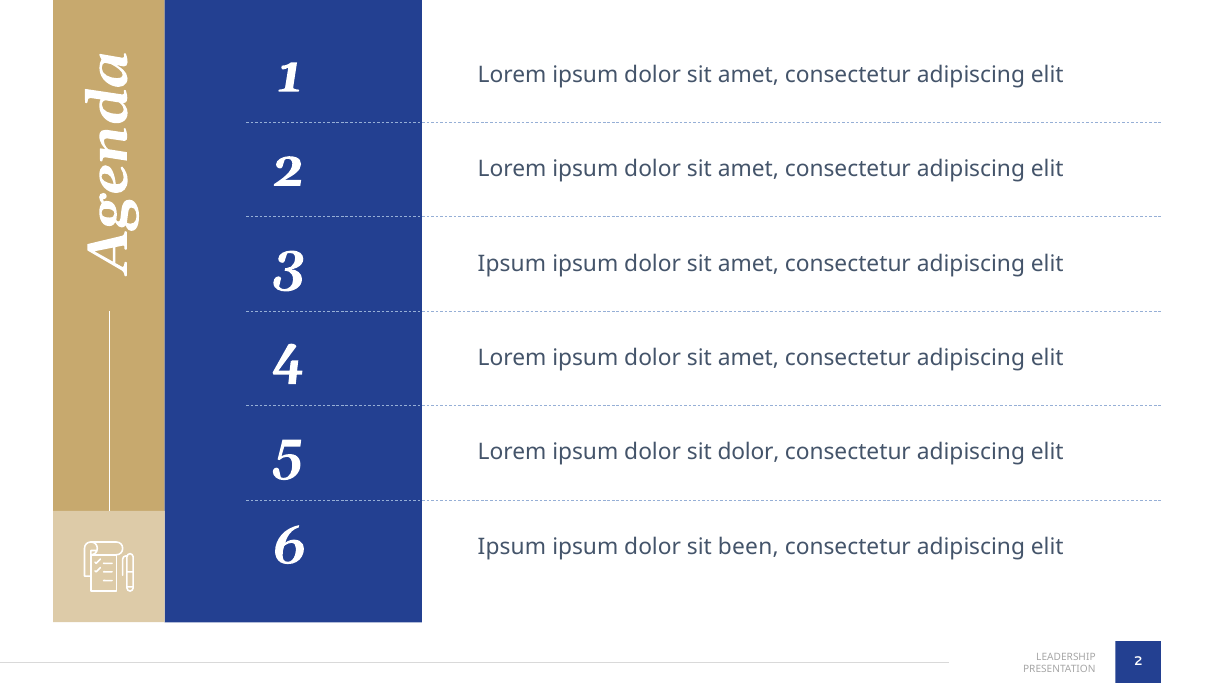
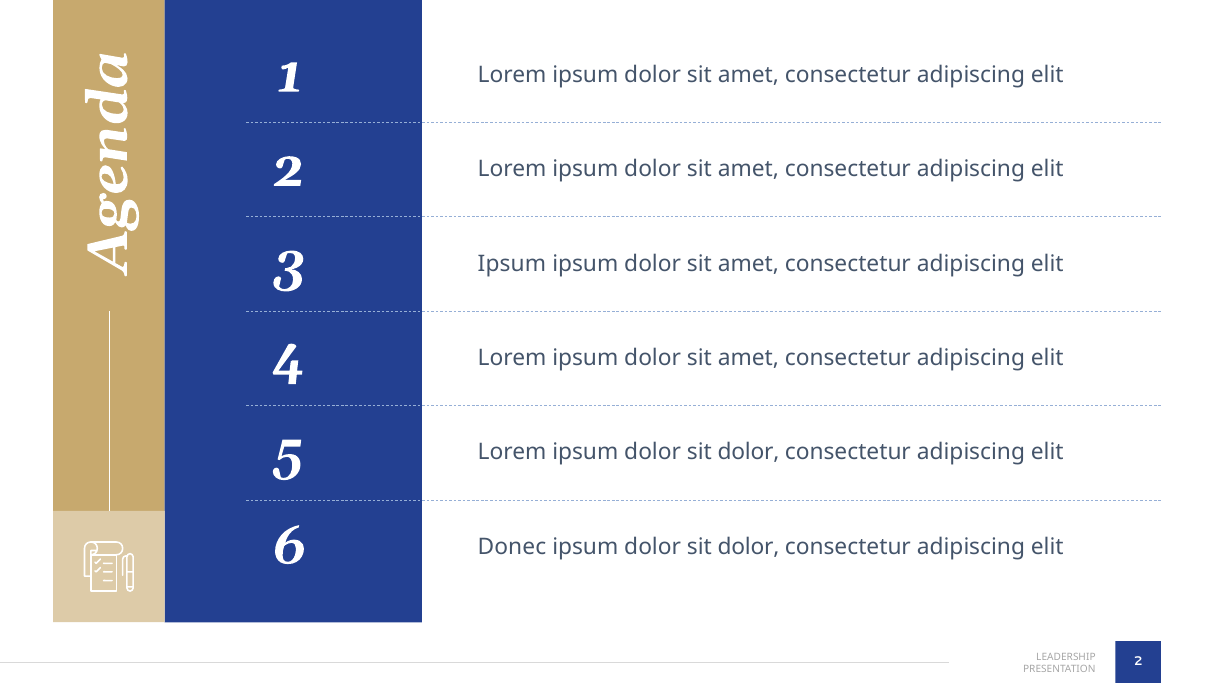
6 Ipsum: Ipsum -> Donec
been at (748, 547): been -> dolor
